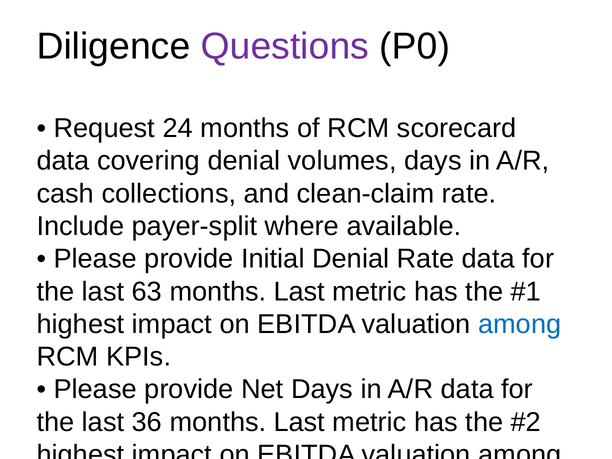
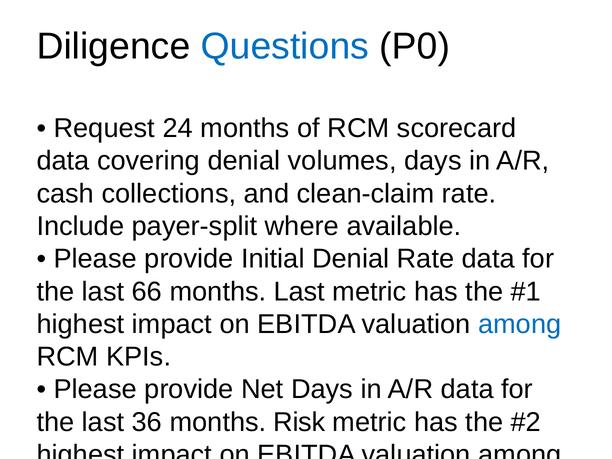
Questions colour: purple -> blue
63: 63 -> 66
36 months Last: Last -> Risk
